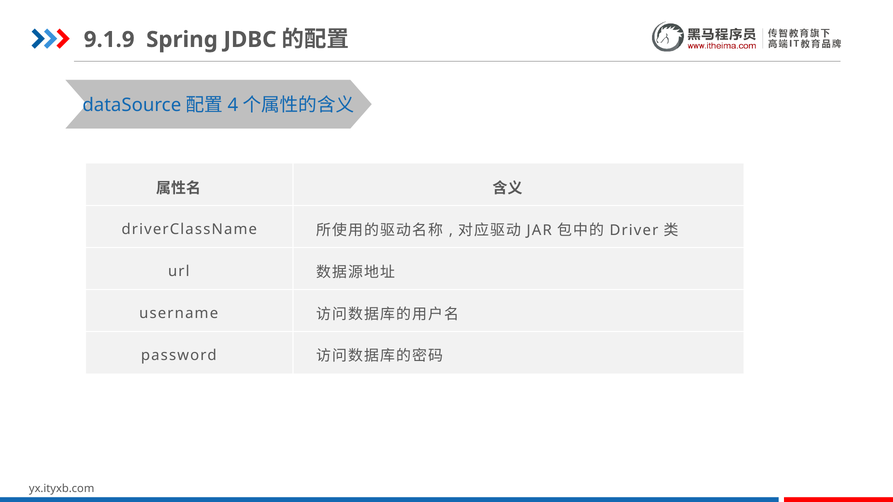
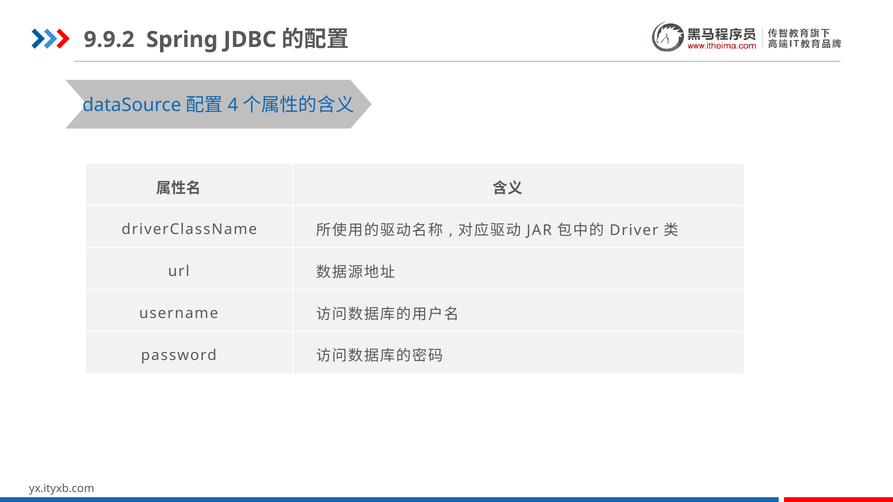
9.1.9: 9.1.9 -> 9.9.2
